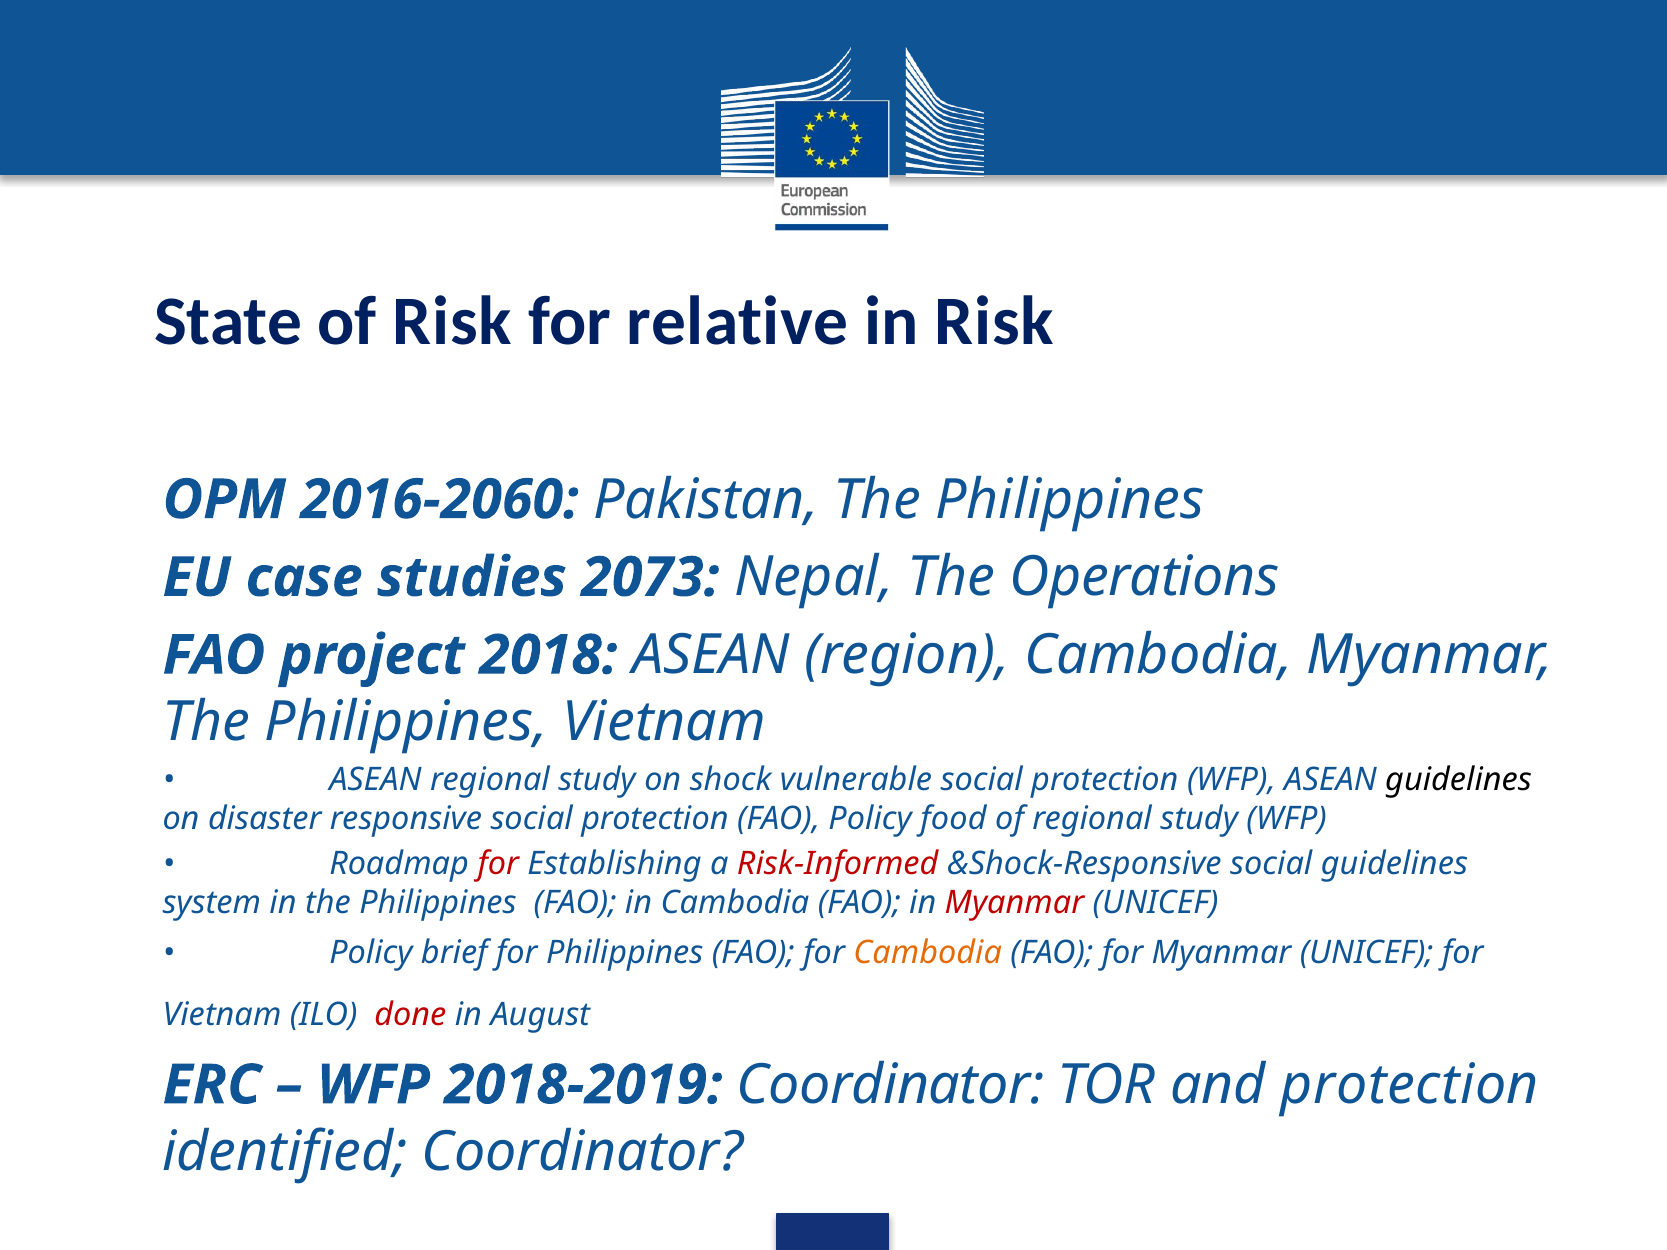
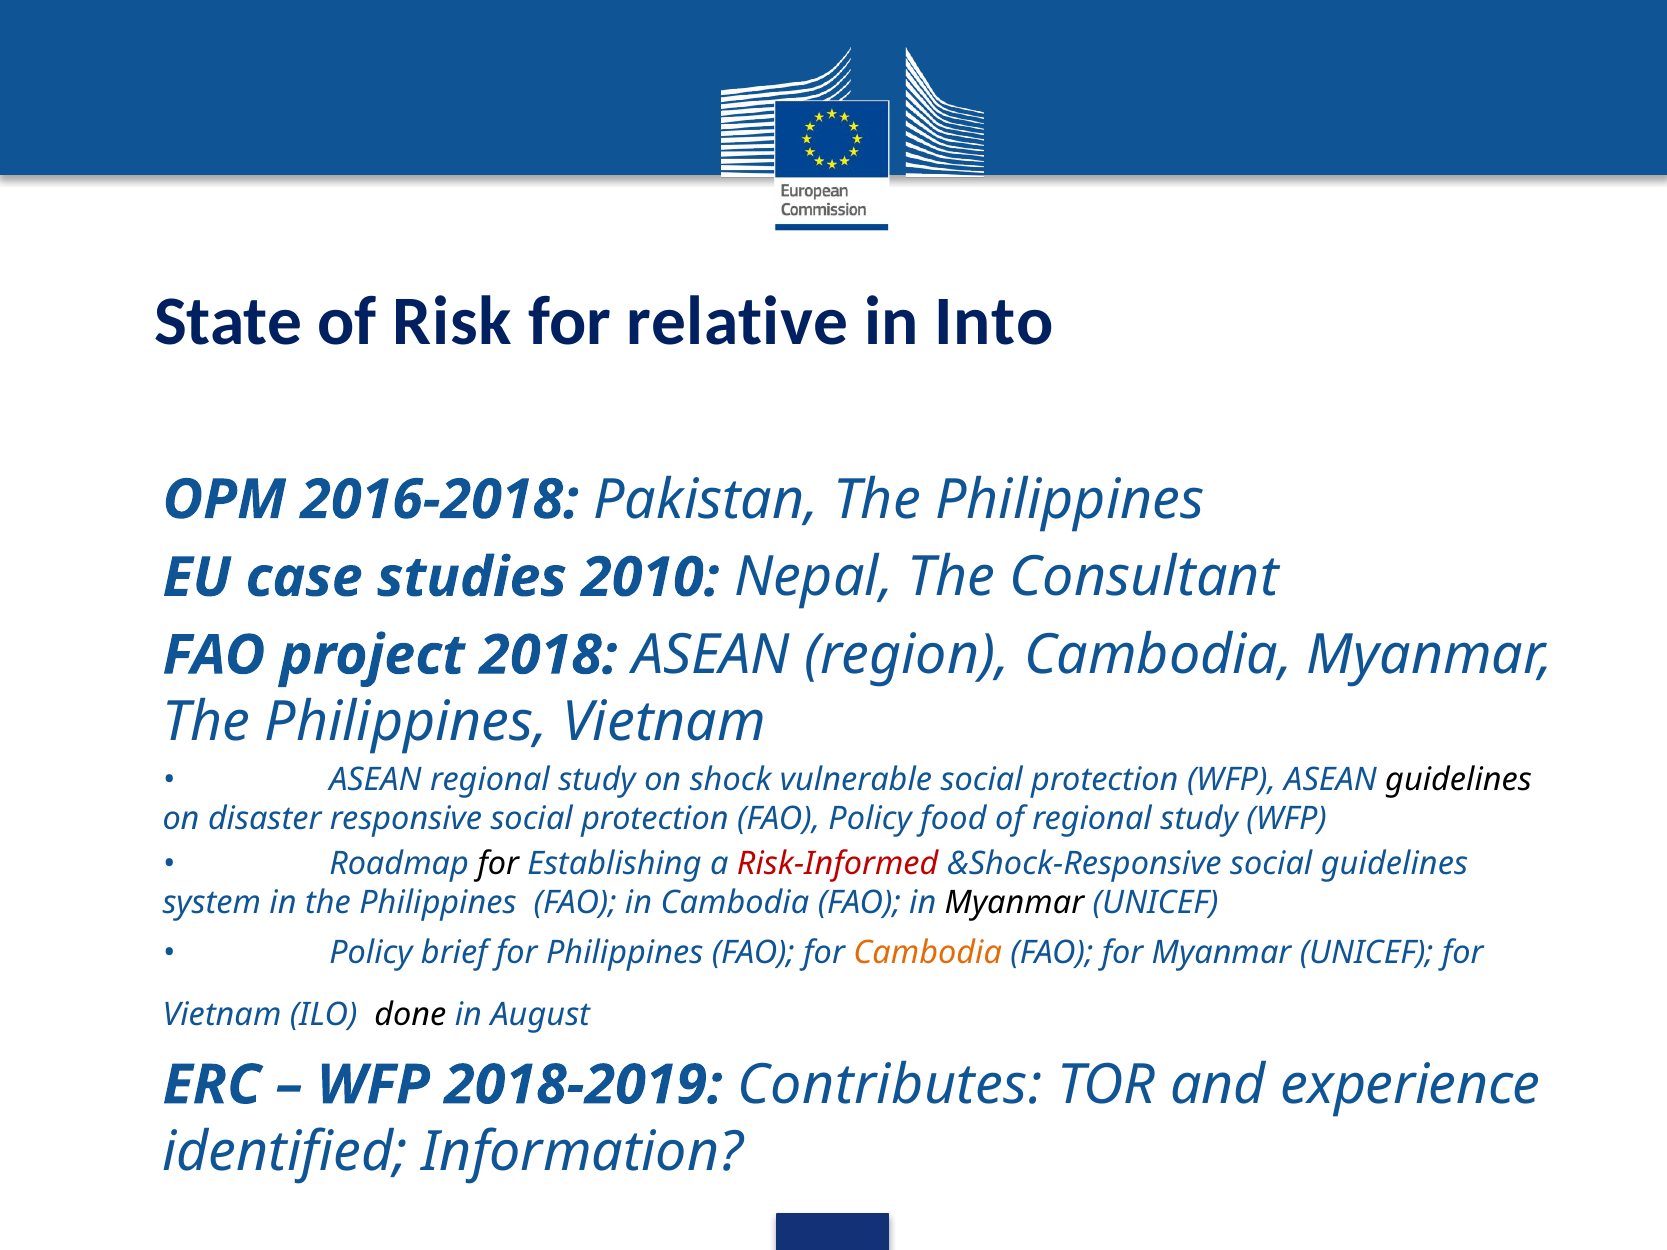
in Risk: Risk -> Into
2016-2060: 2016-2060 -> 2016-2018
2073: 2073 -> 2010
Operations: Operations -> Consultant
for at (498, 864) colour: red -> black
Myanmar at (1014, 903) colour: red -> black
done colour: red -> black
2018-2019 Coordinator: Coordinator -> Contributes
and protection: protection -> experience
identified Coordinator: Coordinator -> Information
